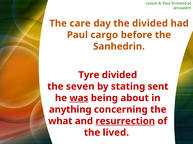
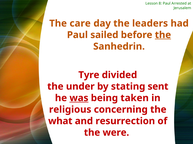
the divided: divided -> leaders
cargo: cargo -> sailed
the at (163, 35) underline: none -> present
seven: seven -> under
about: about -> taken
anything: anything -> religious
resurrection underline: present -> none
lived: lived -> were
